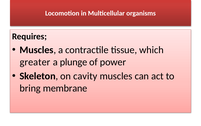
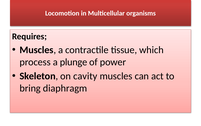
greater: greater -> process
membrane: membrane -> diaphragm
